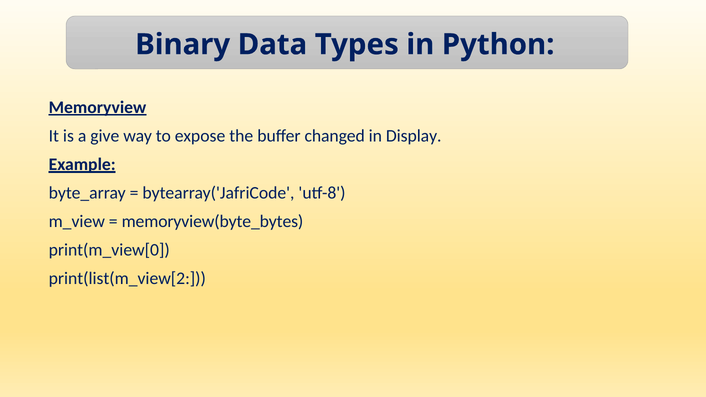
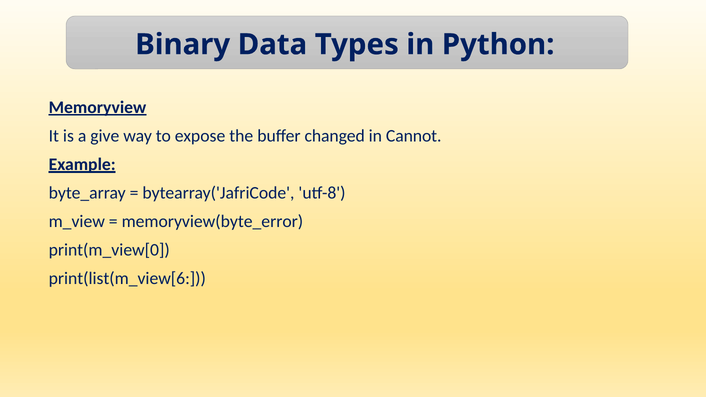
Display: Display -> Cannot
memoryview(byte_bytes: memoryview(byte_bytes -> memoryview(byte_error
print(list(m_view[2: print(list(m_view[2 -> print(list(m_view[6
